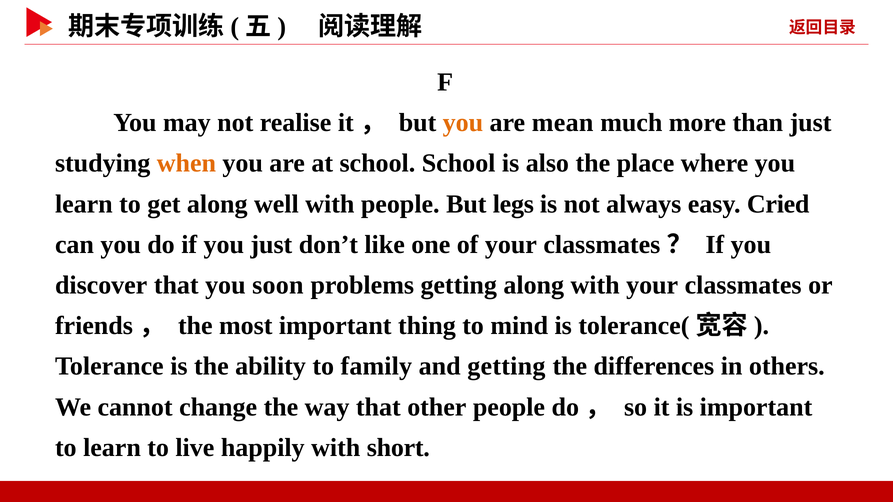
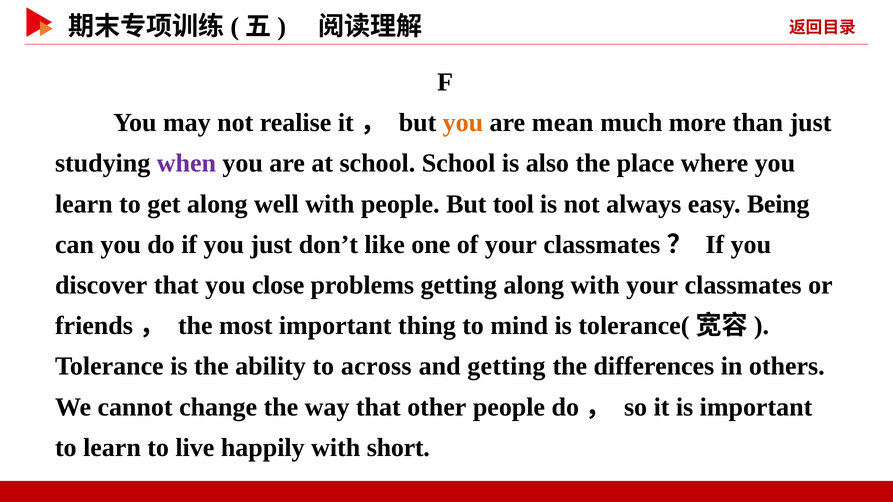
when colour: orange -> purple
legs: legs -> tool
Cried: Cried -> Being
soon: soon -> close
family: family -> across
